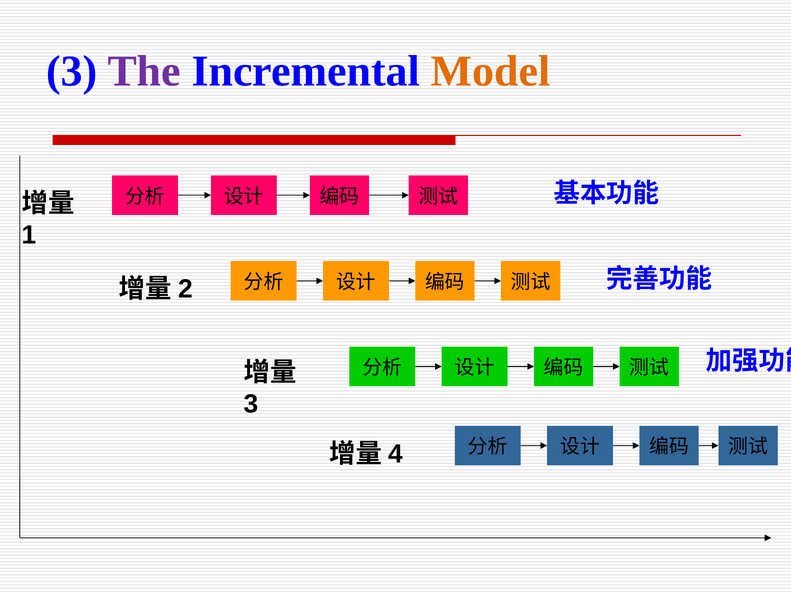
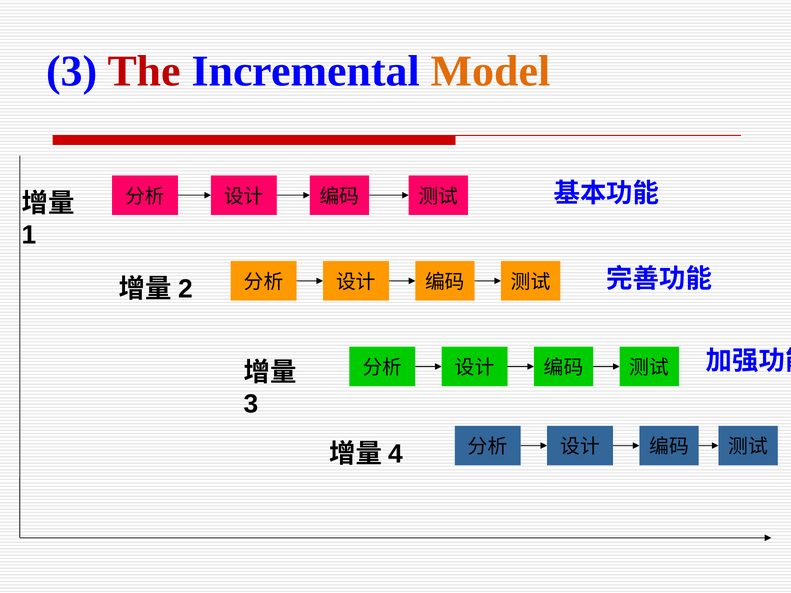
The colour: purple -> red
